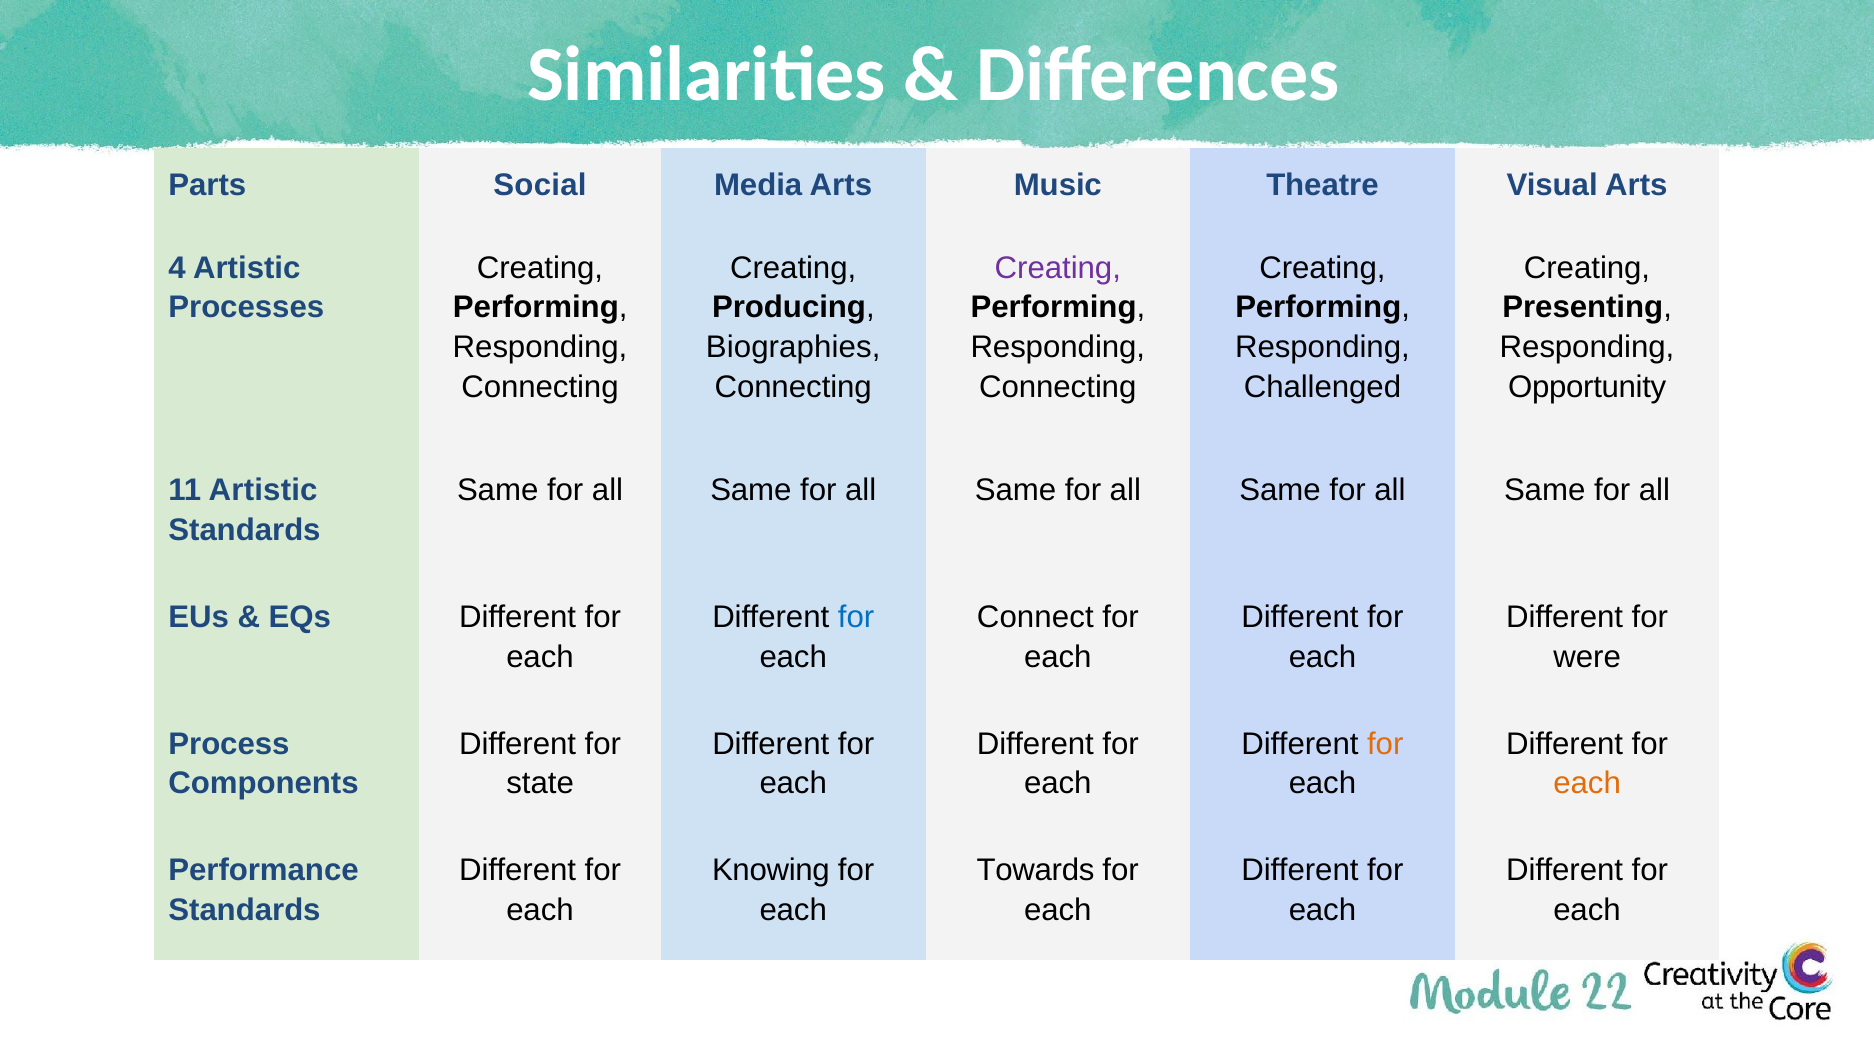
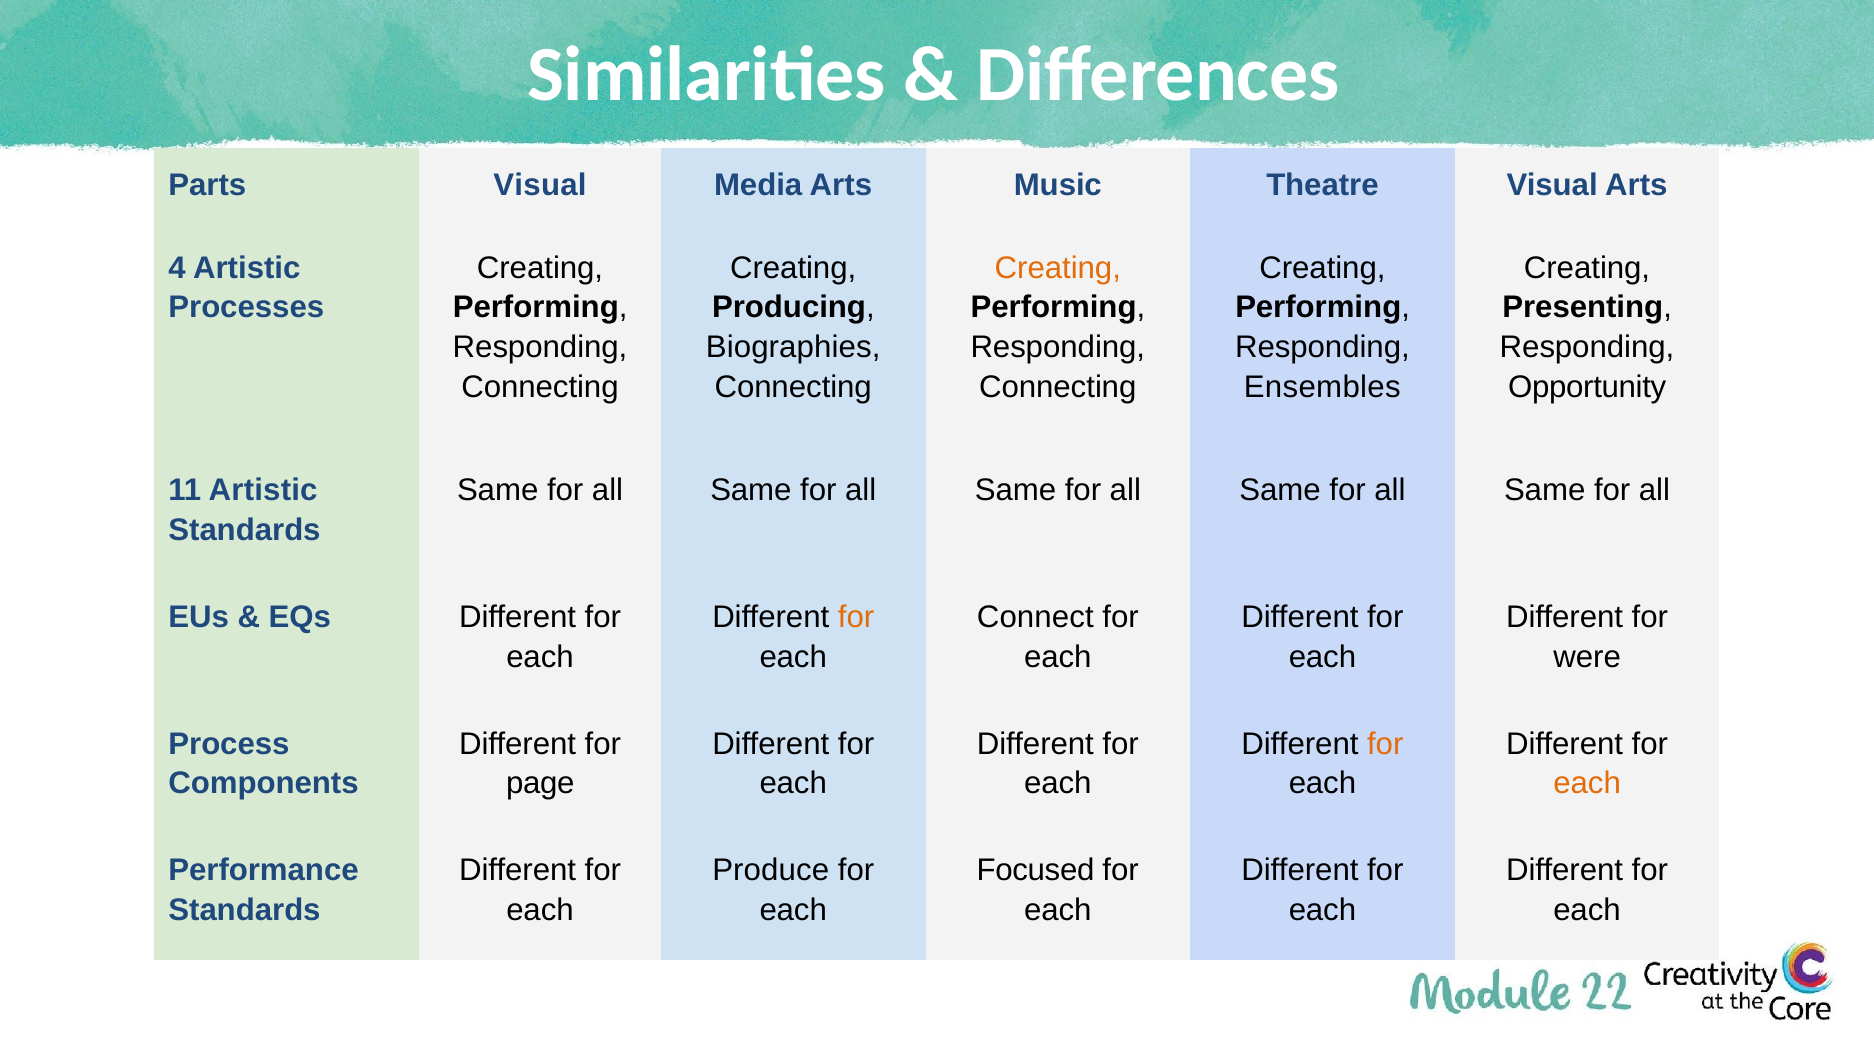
Parts Social: Social -> Visual
Creating at (1058, 268) colour: purple -> orange
Challenged: Challenged -> Ensembles
for at (856, 617) colour: blue -> orange
state: state -> page
Knowing: Knowing -> Produce
Towards: Towards -> Focused
